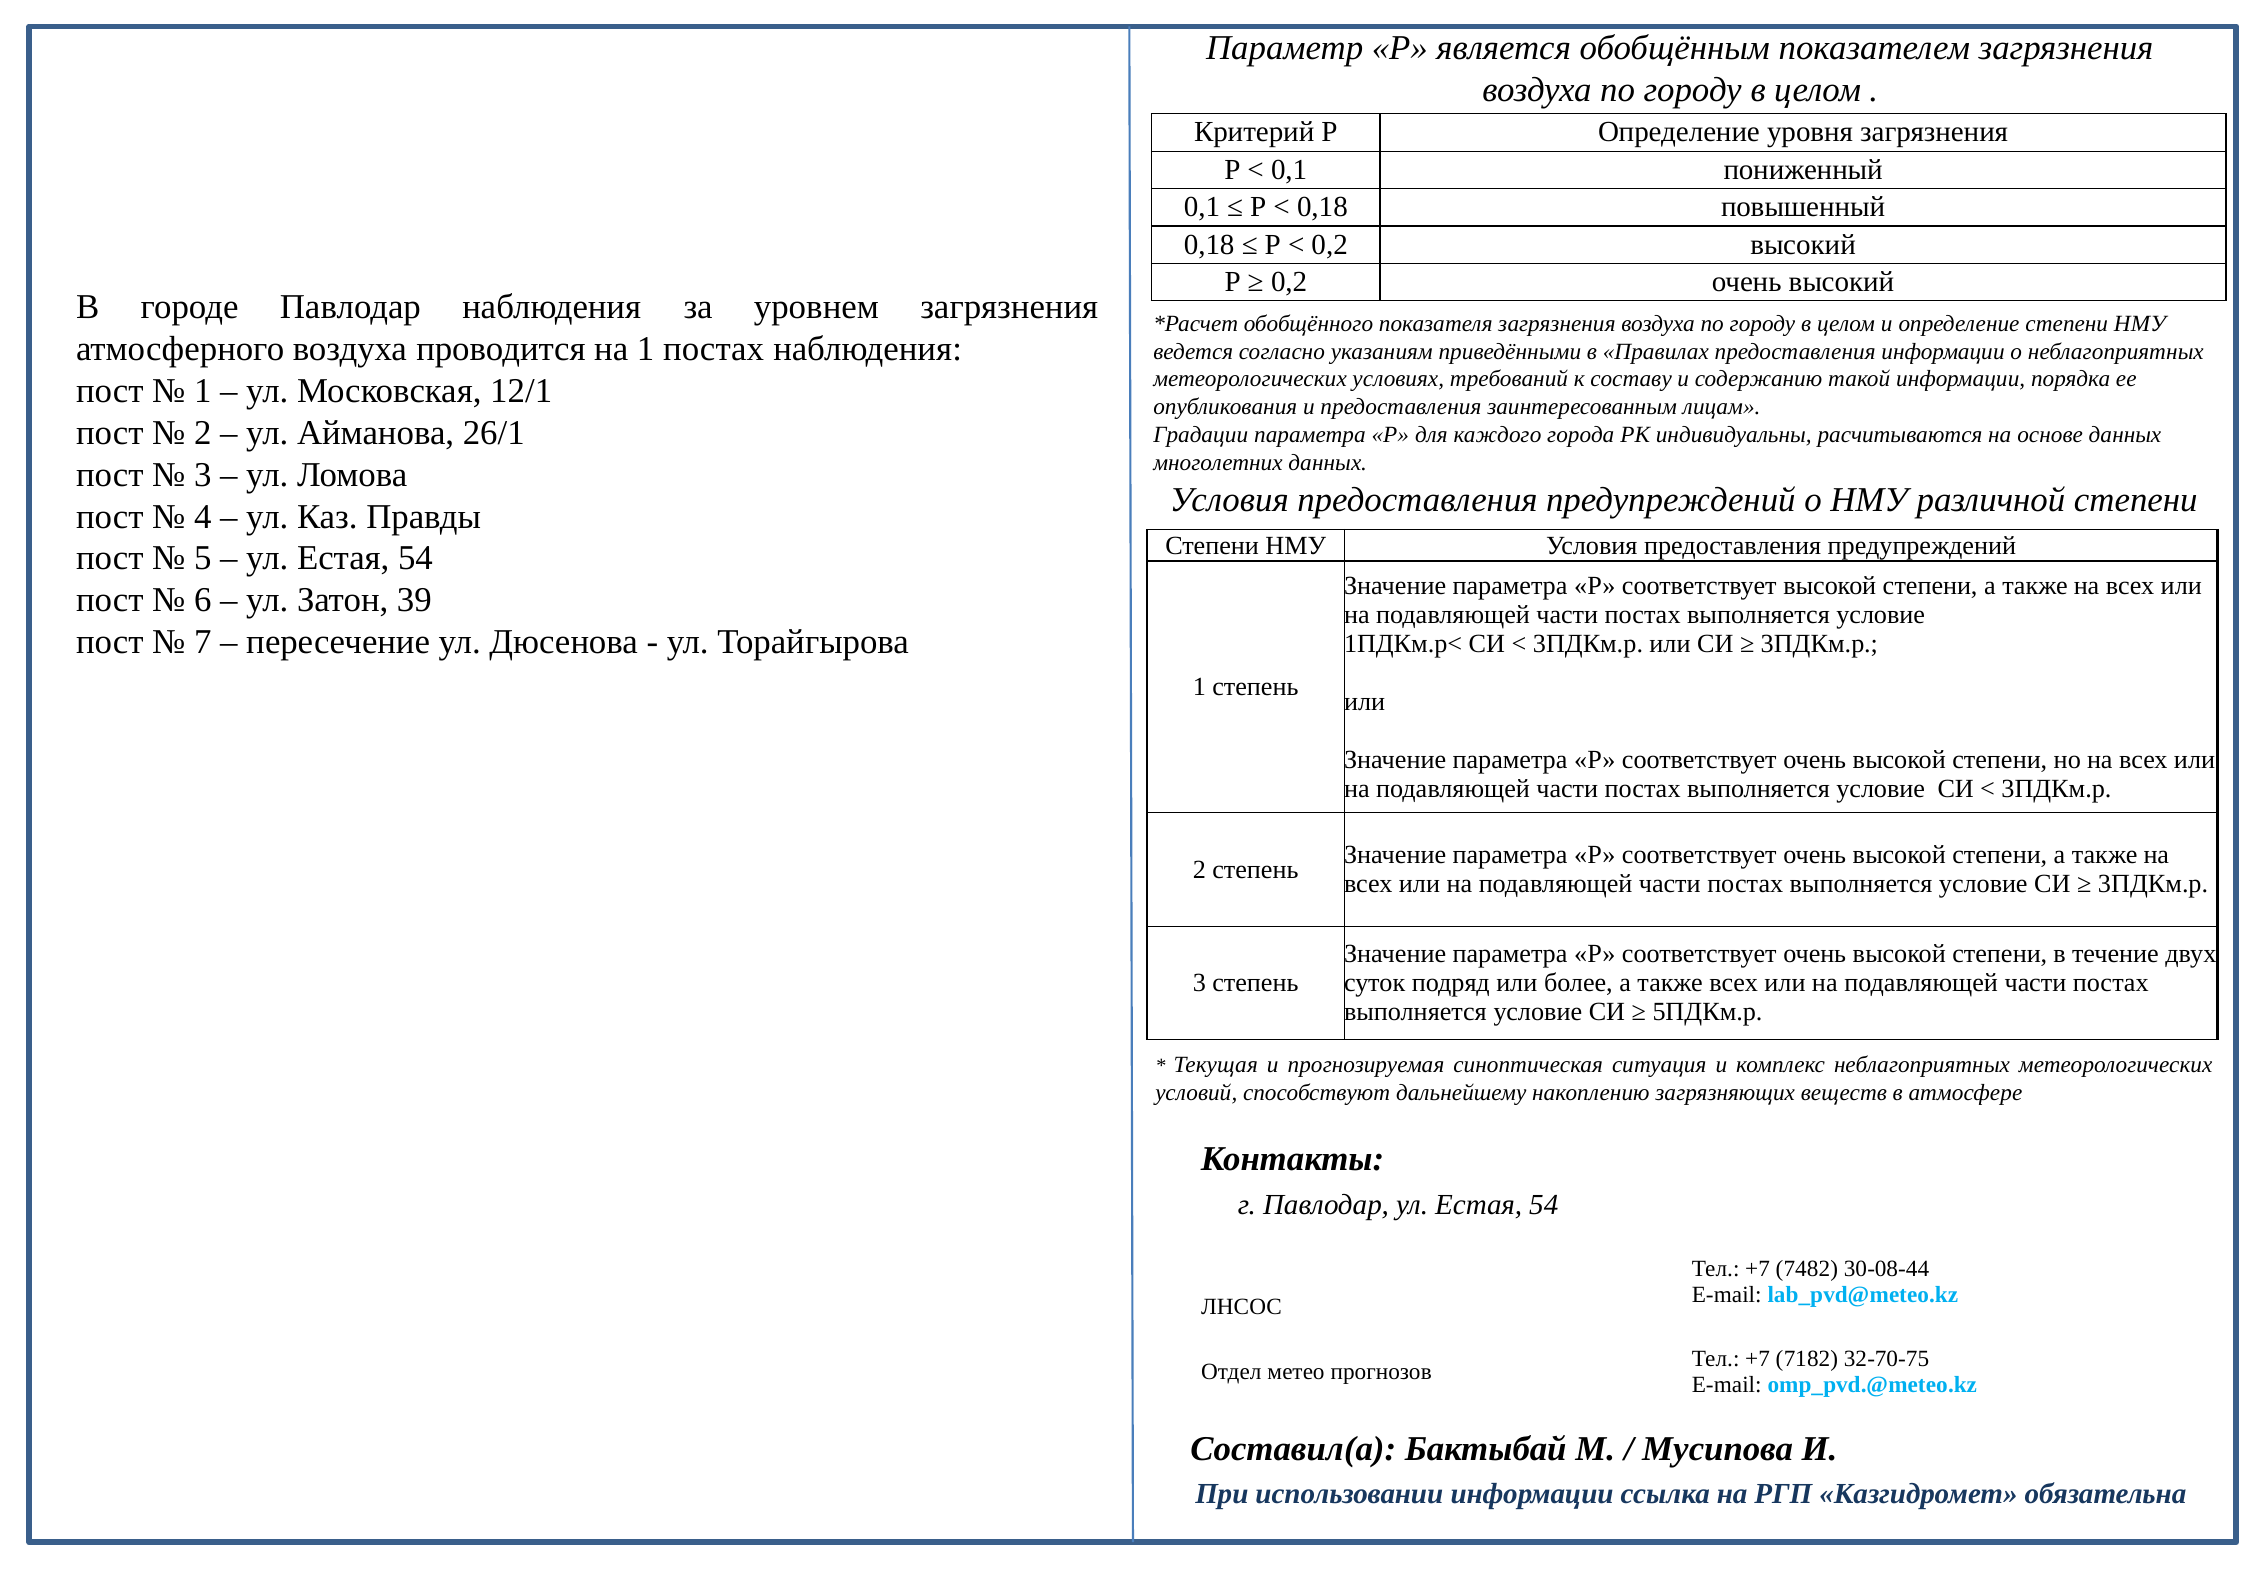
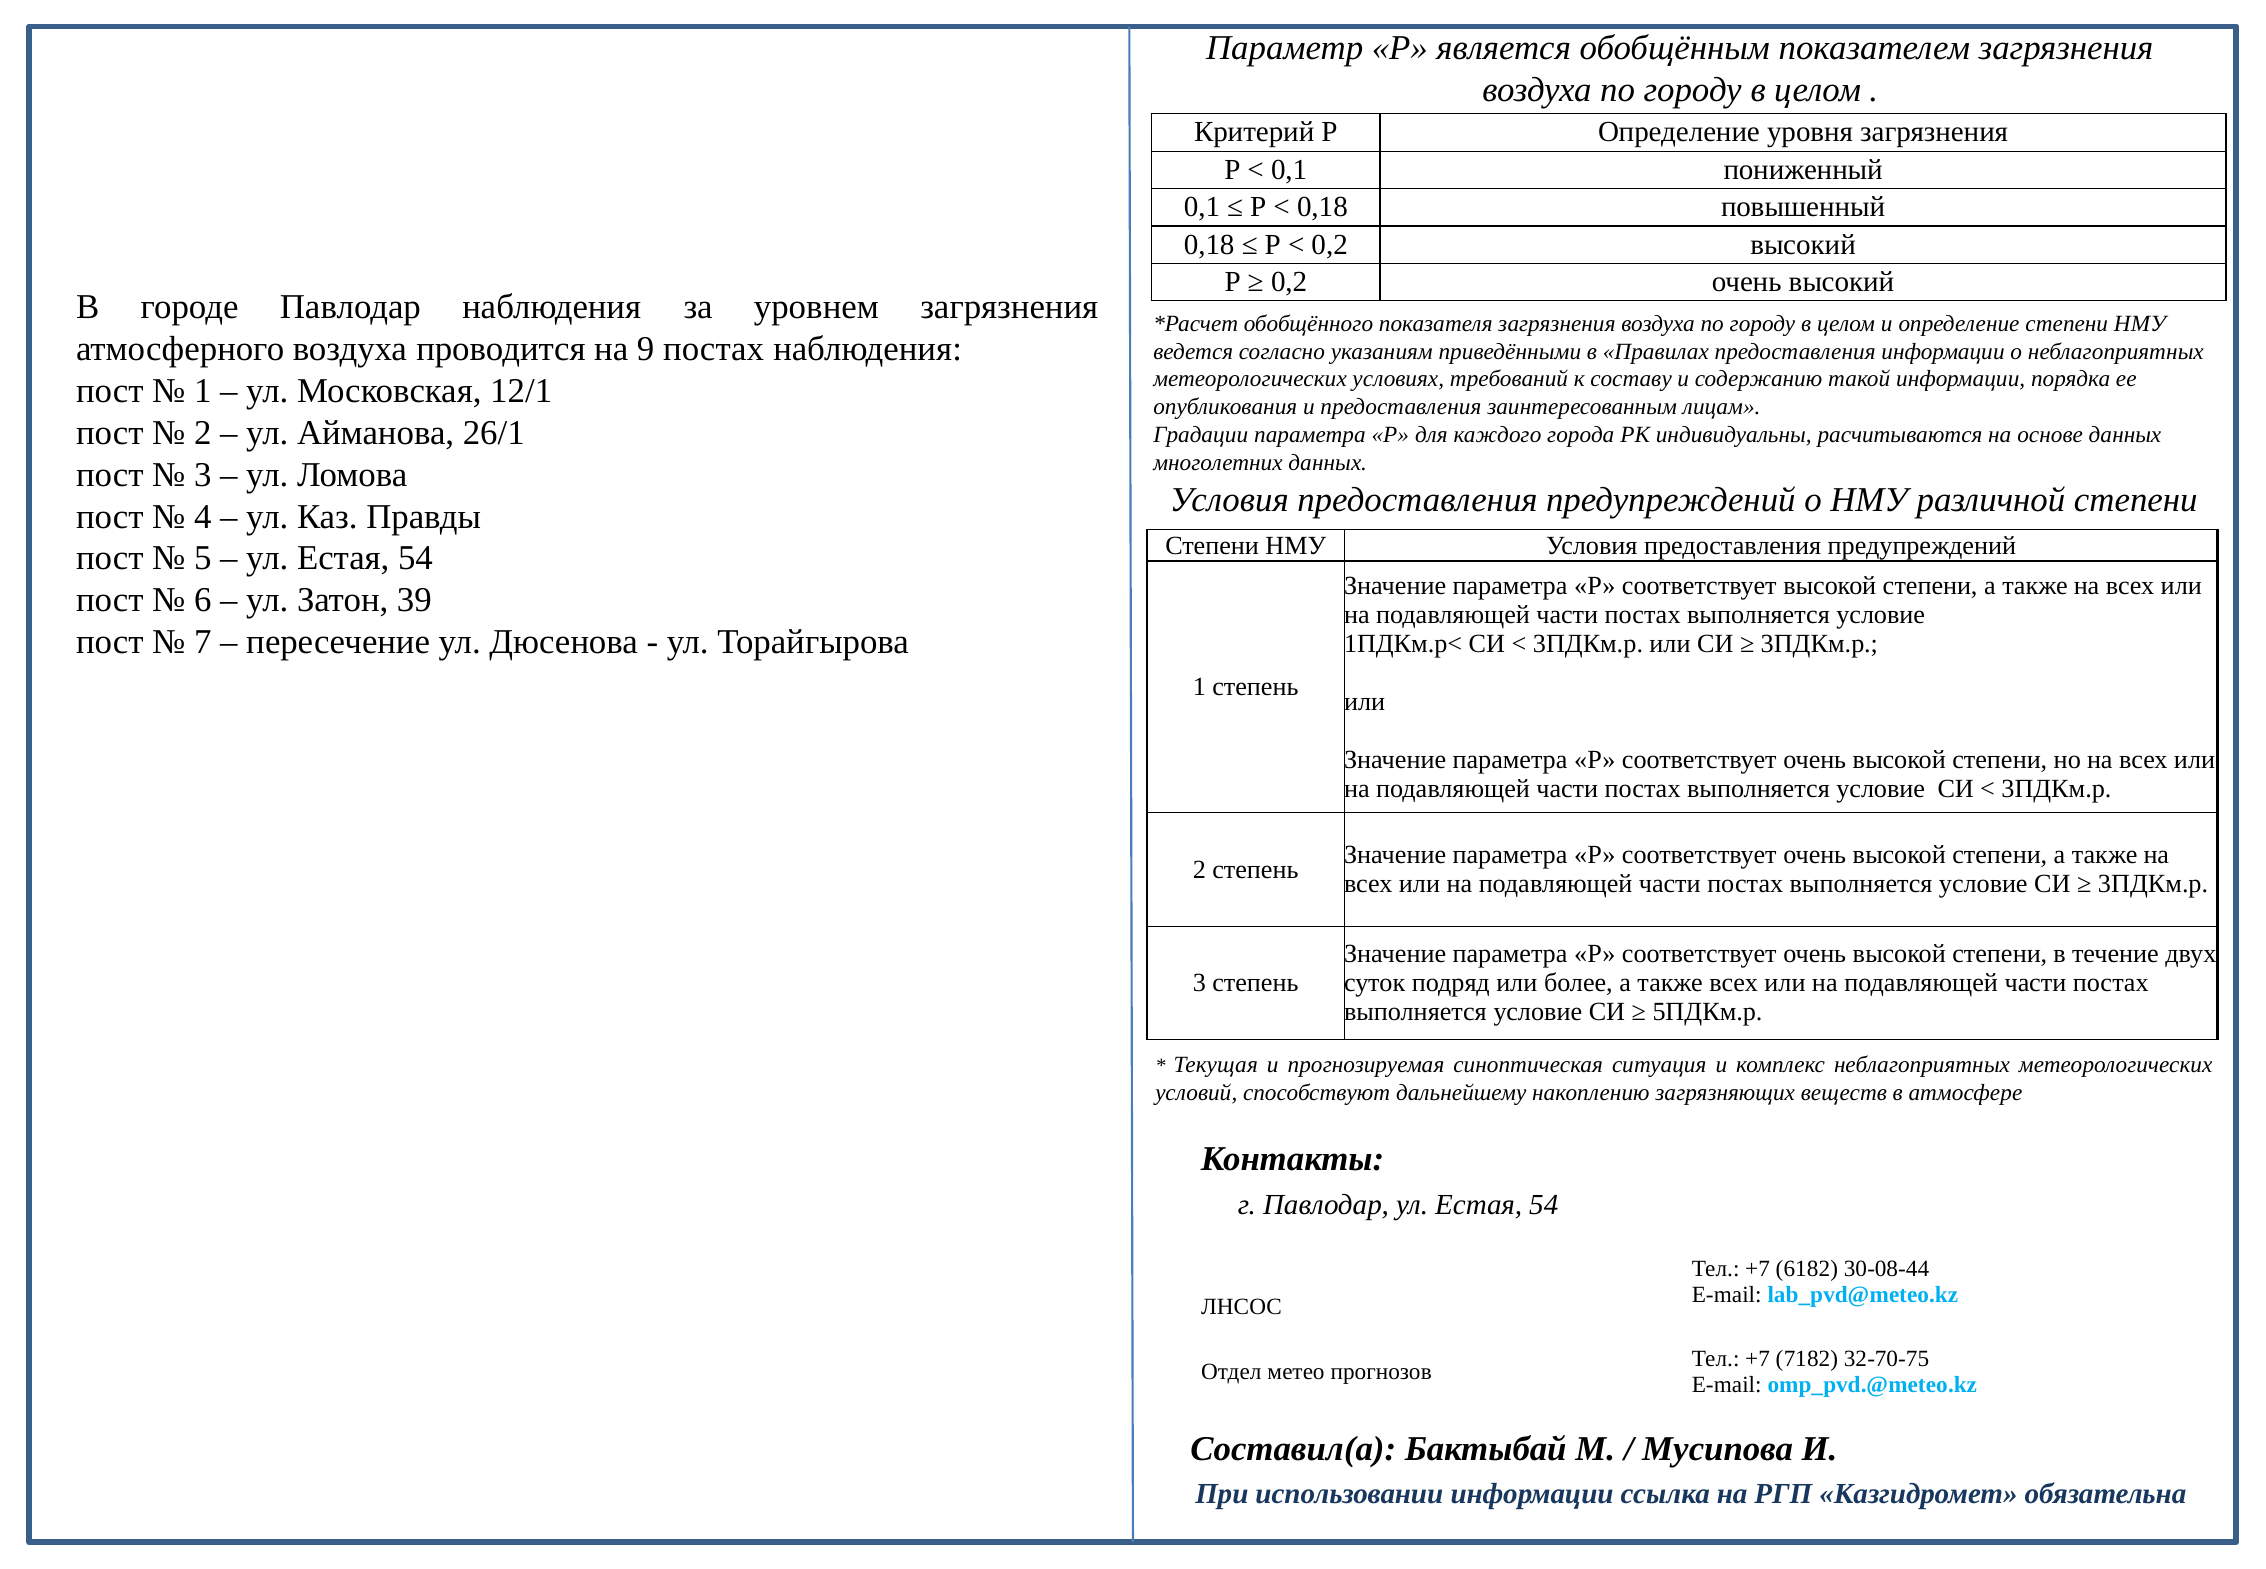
на 1: 1 -> 9
7482: 7482 -> 6182
